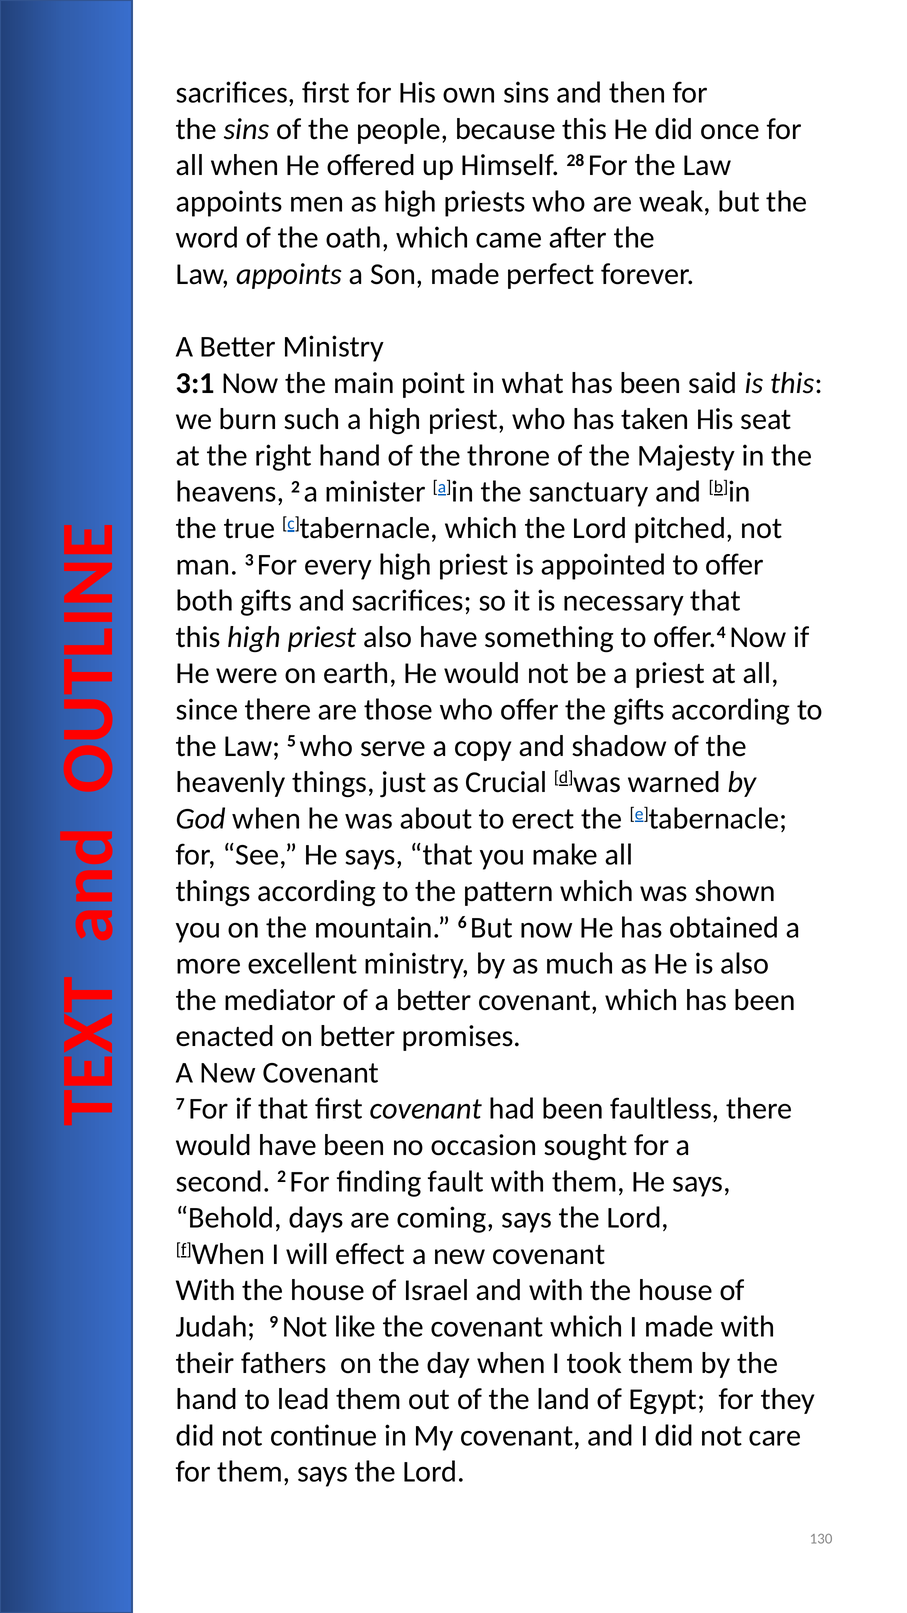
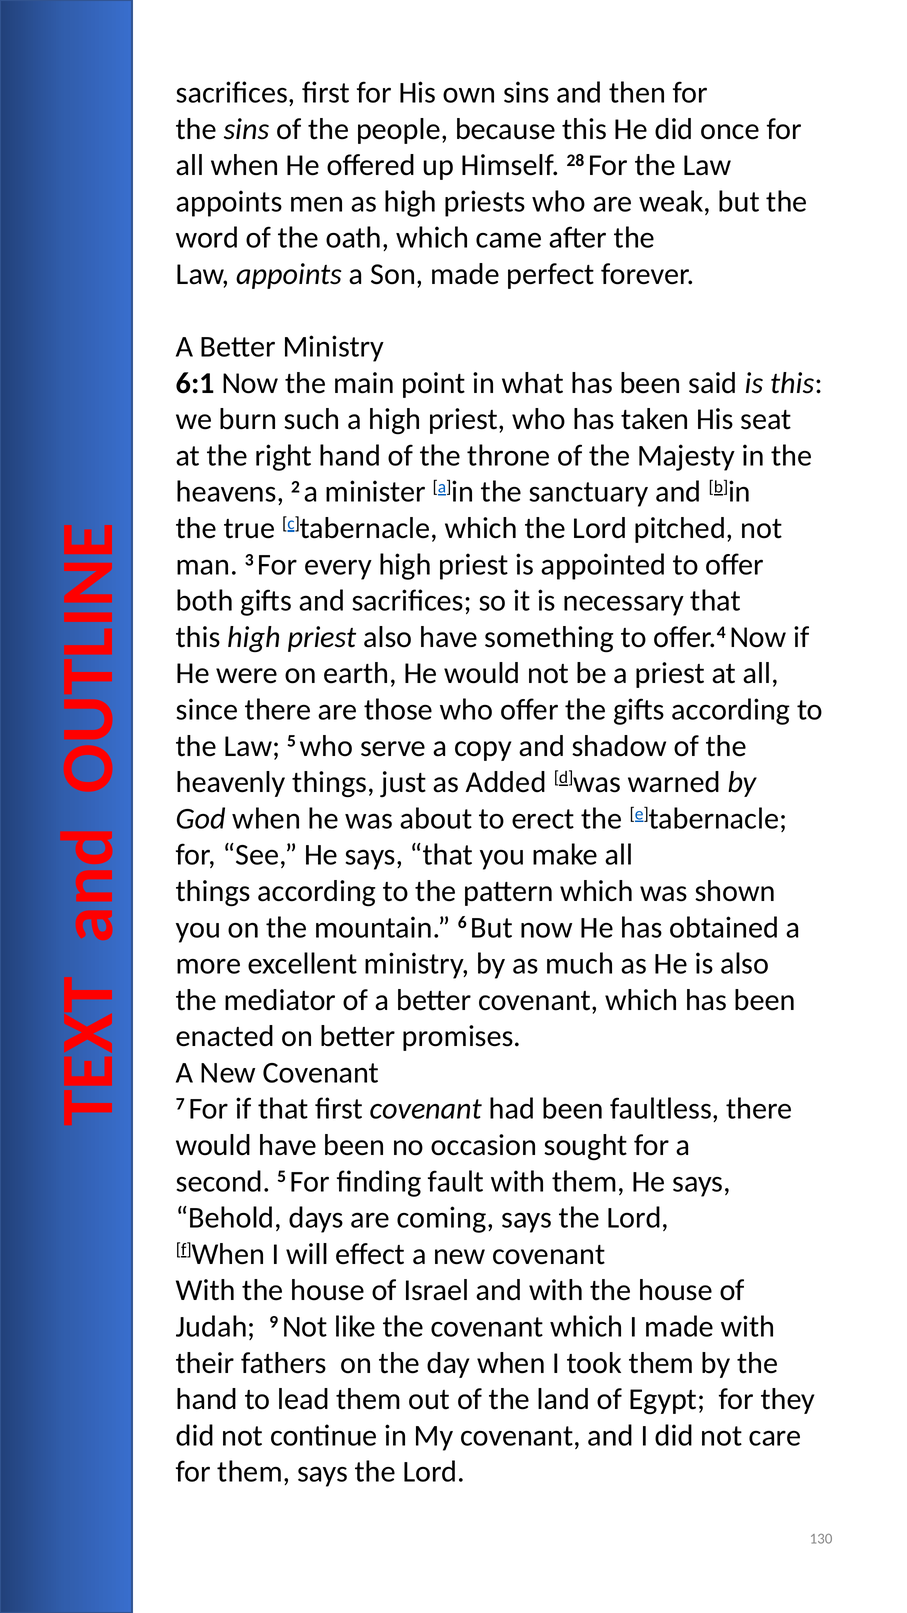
3:1: 3:1 -> 6:1
Crucial: Crucial -> Added
second 2: 2 -> 5
